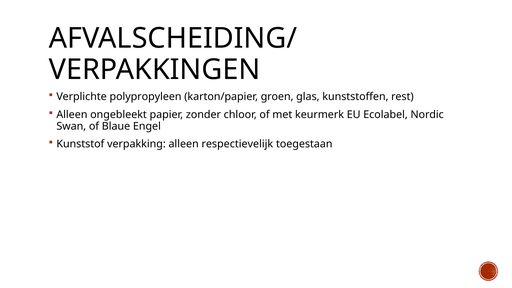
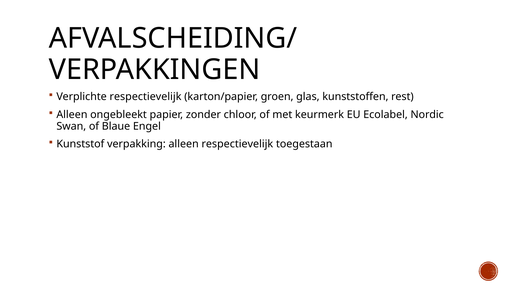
Verplichte polypropyleen: polypropyleen -> respectievelijk
